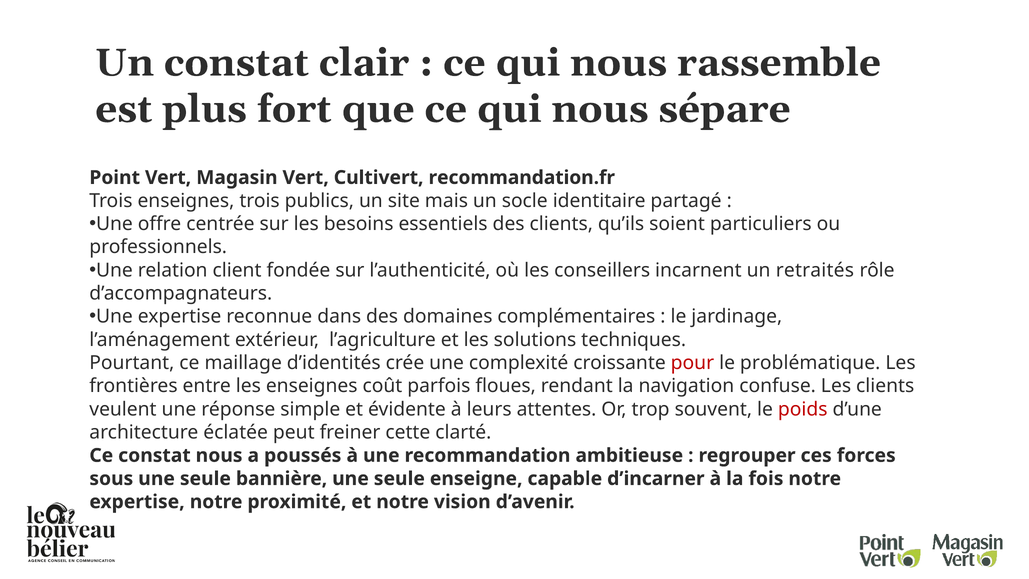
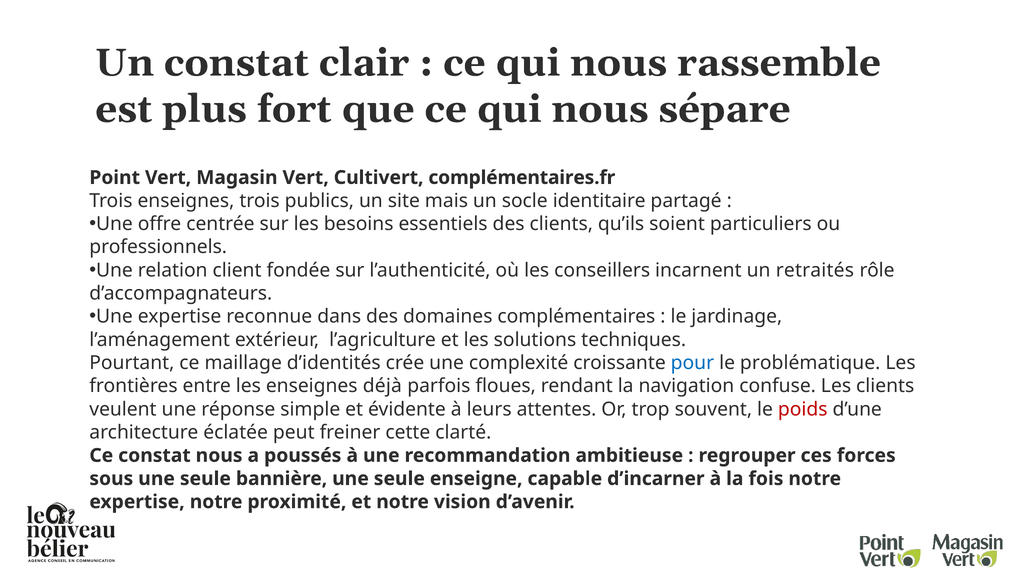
recommandation.fr: recommandation.fr -> complémentaires.fr
pour colour: red -> blue
coût: coût -> déjà
